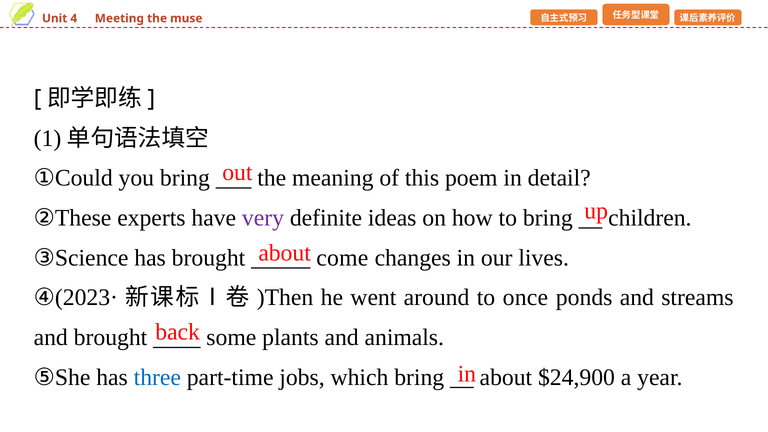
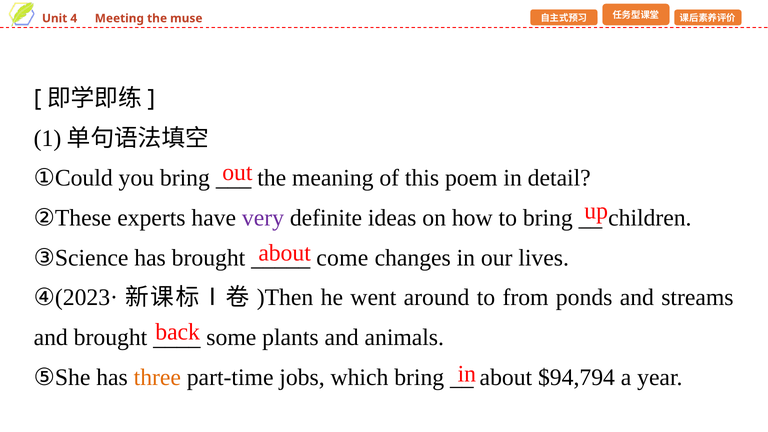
once: once -> from
three colour: blue -> orange
$24,900: $24,900 -> $94,794
